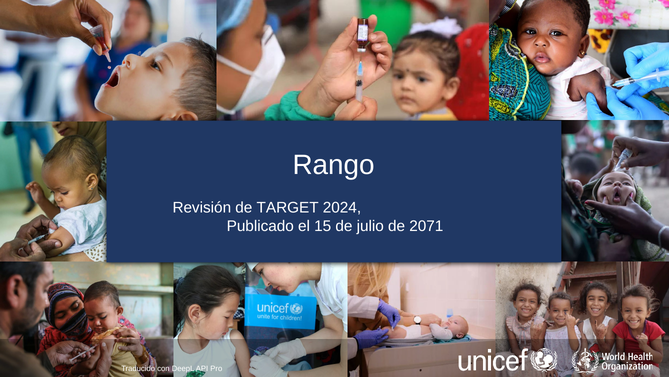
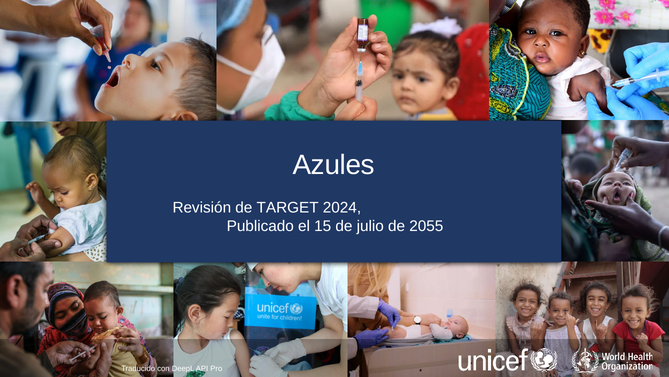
Rango: Rango -> Azules
2071: 2071 -> 2055
